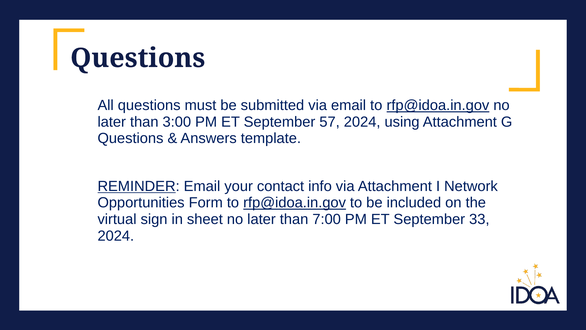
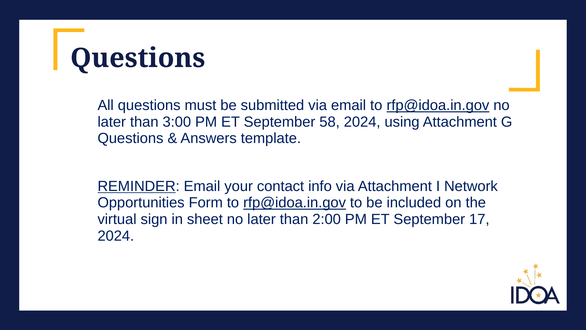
57: 57 -> 58
7:00: 7:00 -> 2:00
33: 33 -> 17
